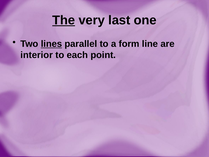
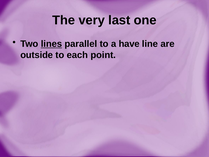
The underline: present -> none
form: form -> have
interior: interior -> outside
